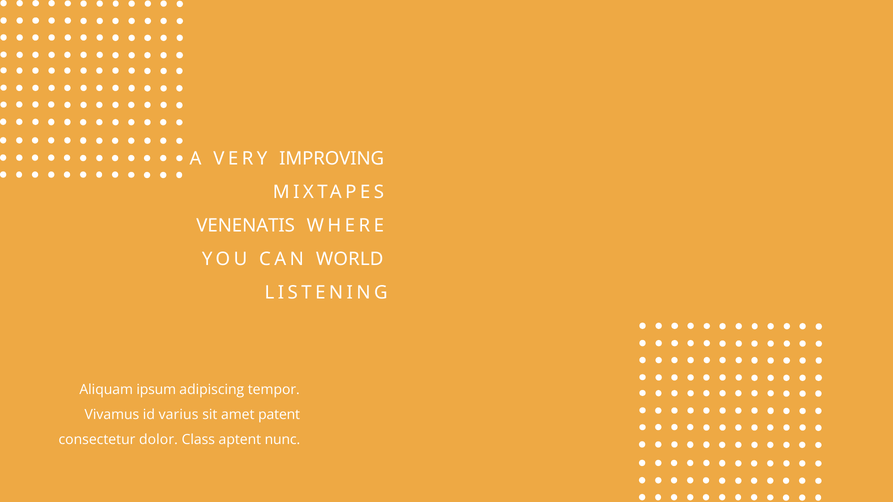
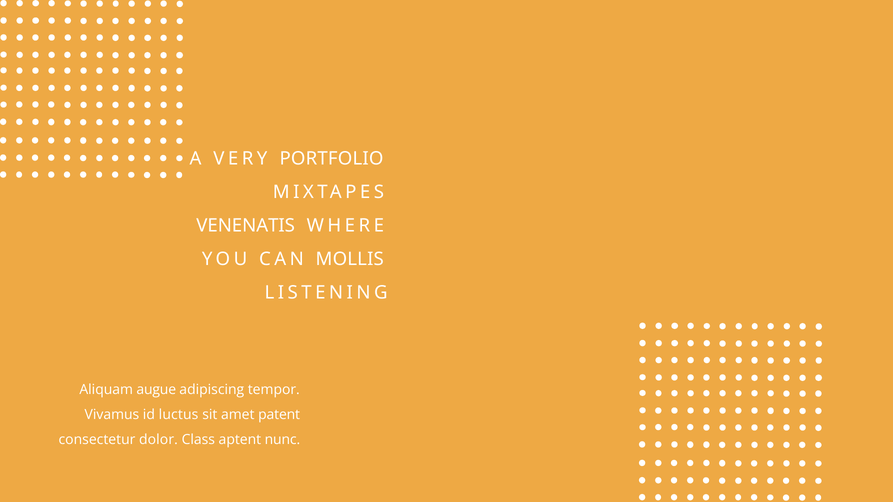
IMPROVING: IMPROVING -> PORTFOLIO
WORLD: WORLD -> MOLLIS
ipsum: ipsum -> augue
varius: varius -> luctus
